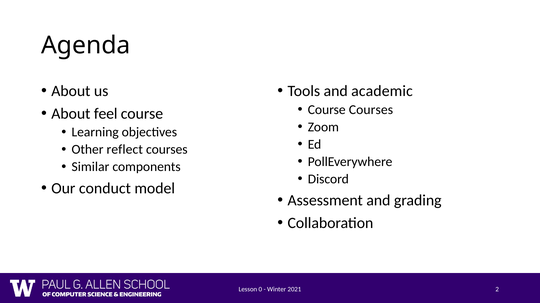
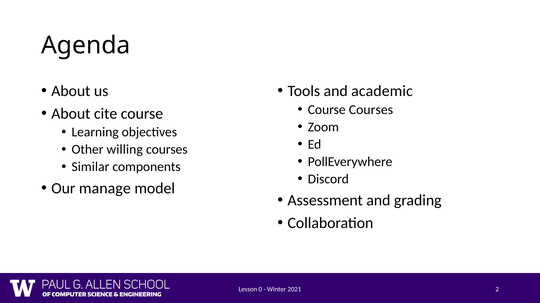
feel: feel -> cite
reflect: reflect -> willing
conduct: conduct -> manage
